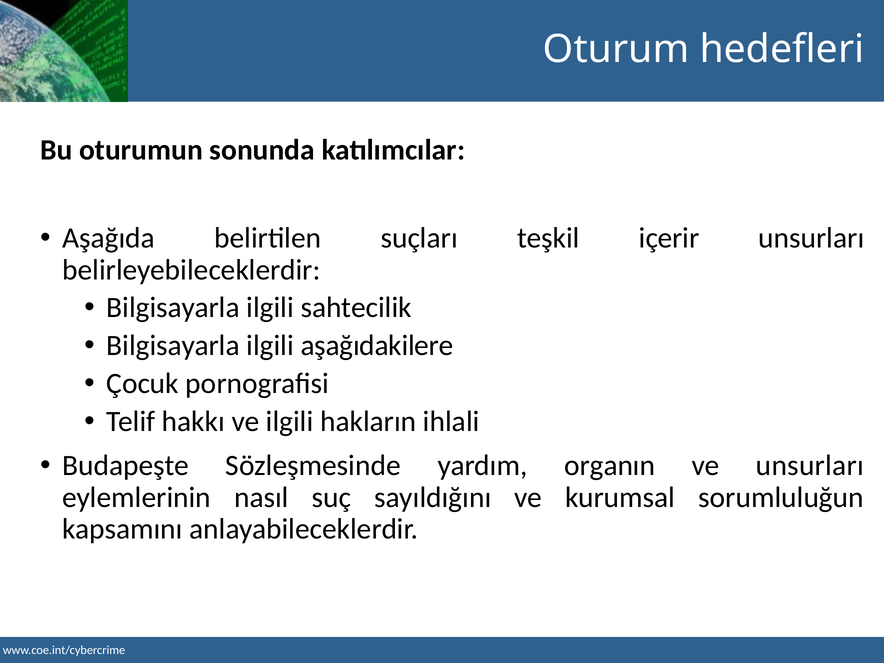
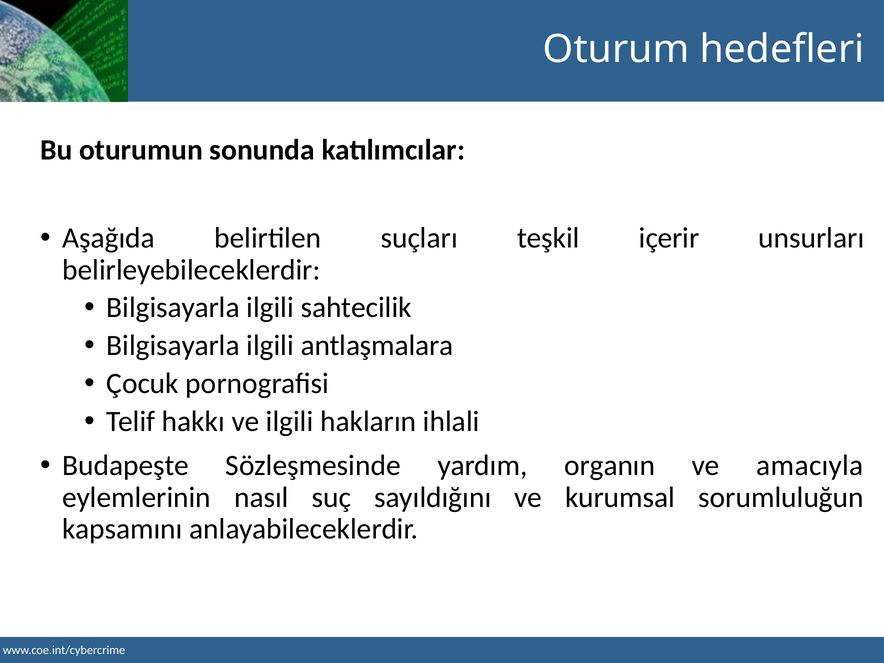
aşağıdakilere: aşağıdakilere -> antlaşmalara
ve unsurları: unsurları -> amacıyla
